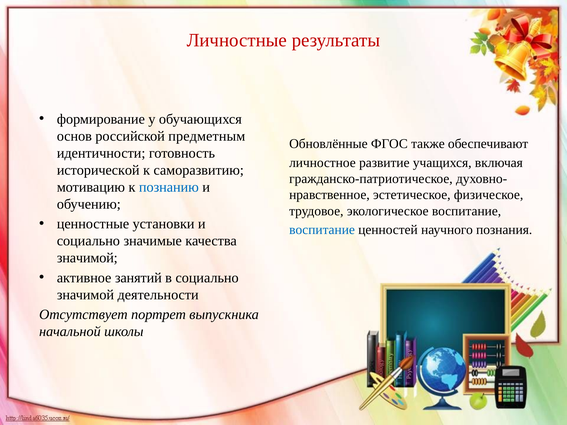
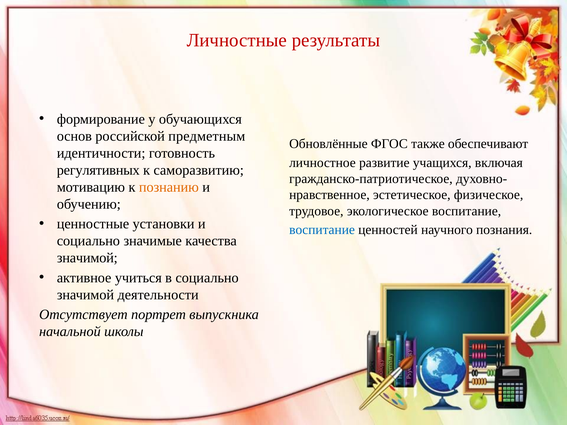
исторической: исторической -> регулятивных
познанию colour: blue -> orange
занятий: занятий -> учиться
